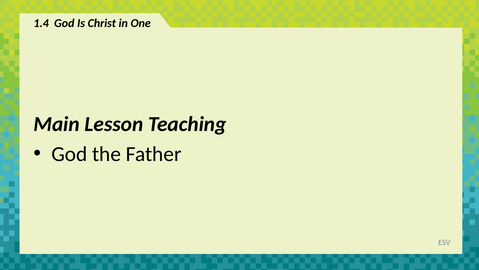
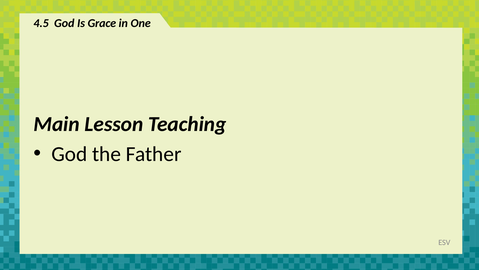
1.4: 1.4 -> 4.5
Christ: Christ -> Grace
